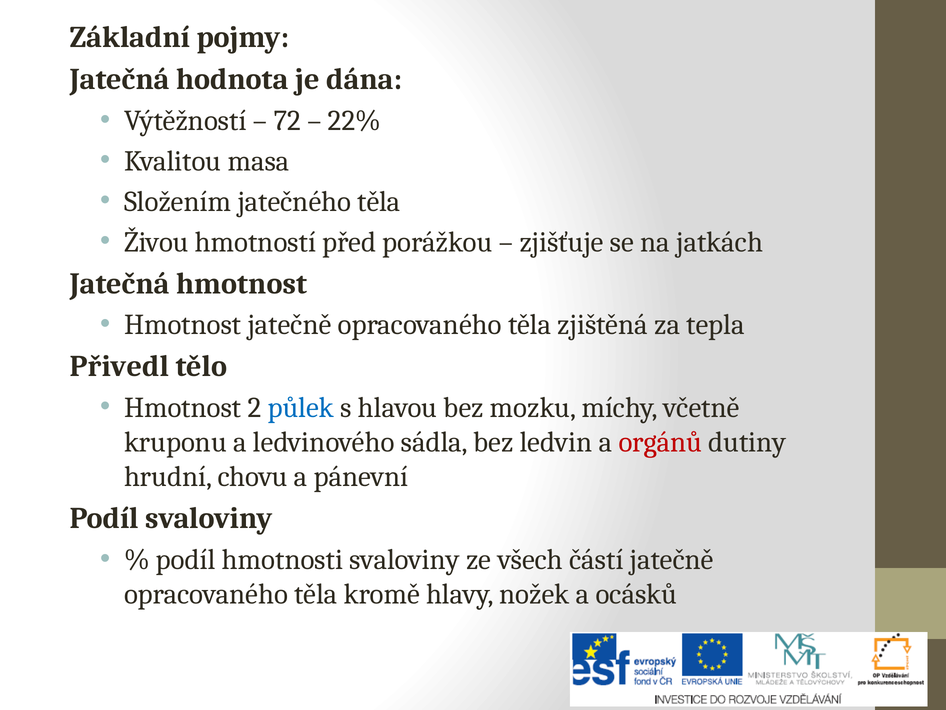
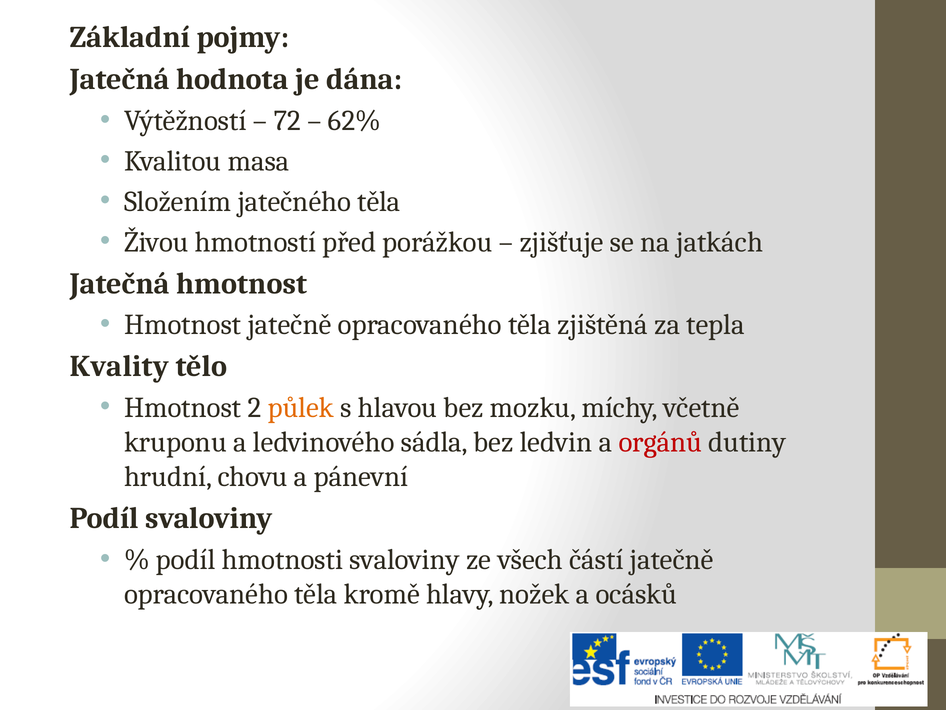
22%: 22% -> 62%
Přivedl: Přivedl -> Kvality
půlek colour: blue -> orange
